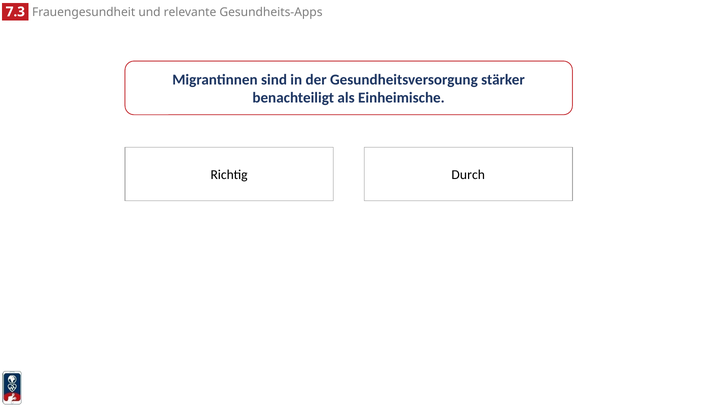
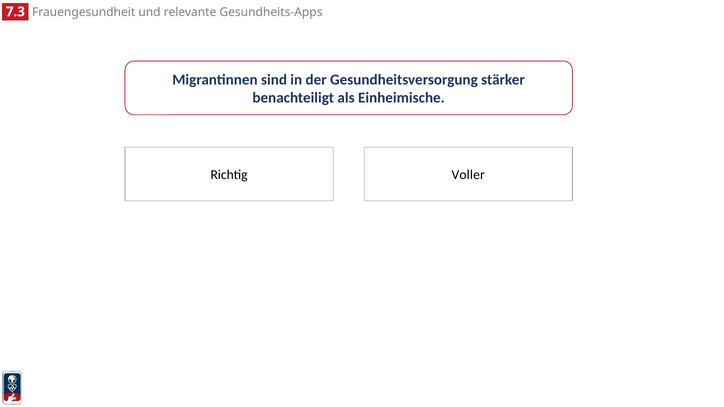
Durch: Durch -> Voller
